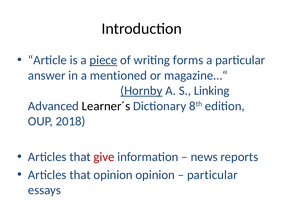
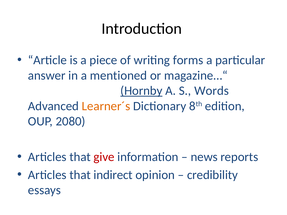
piece underline: present -> none
Linking: Linking -> Words
Learner´s colour: black -> orange
2018: 2018 -> 2080
that opinion: opinion -> indirect
particular at (212, 175): particular -> credibility
